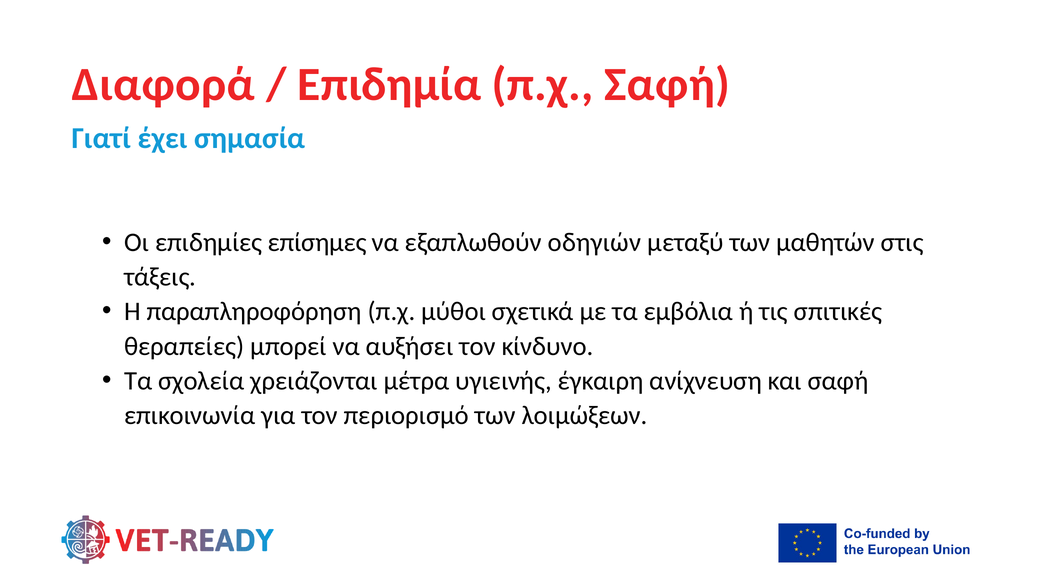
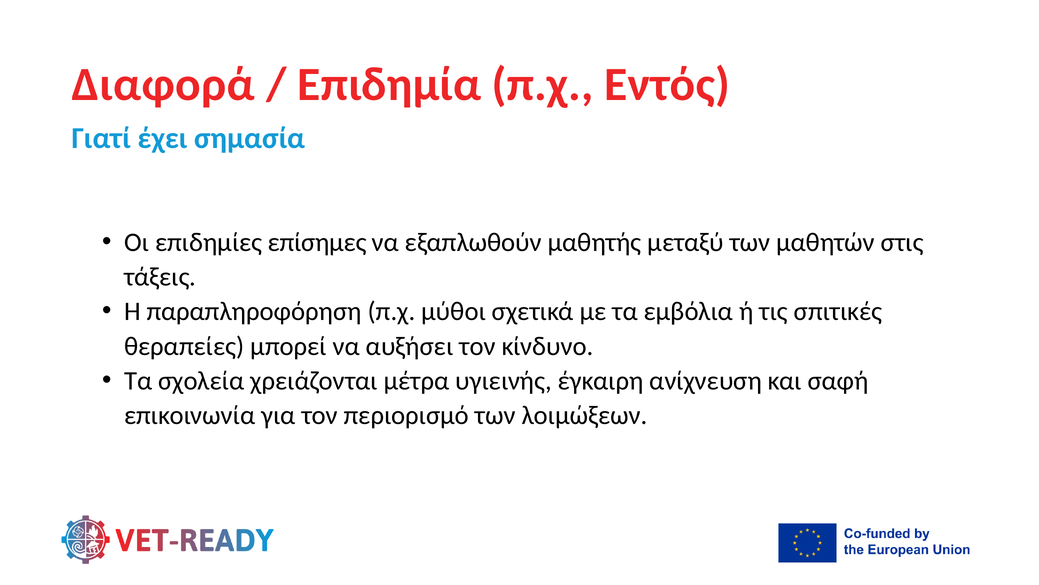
π.χ Σαφή: Σαφή -> Εντός
οδηγιών: οδηγιών -> μαθητής
